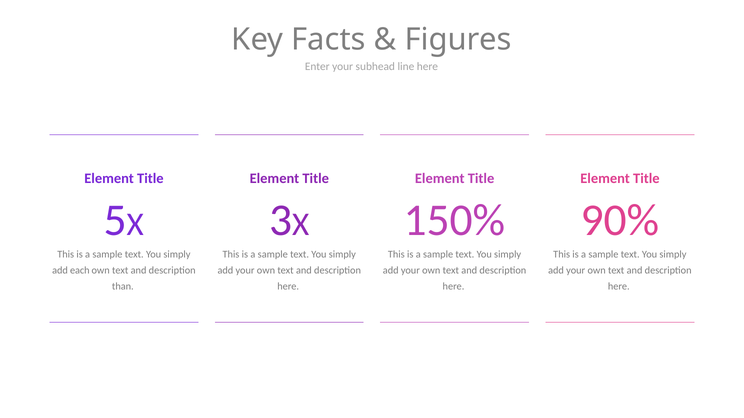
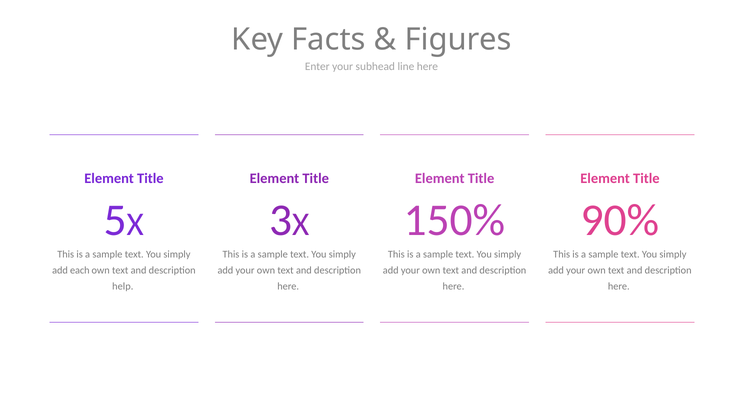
than: than -> help
